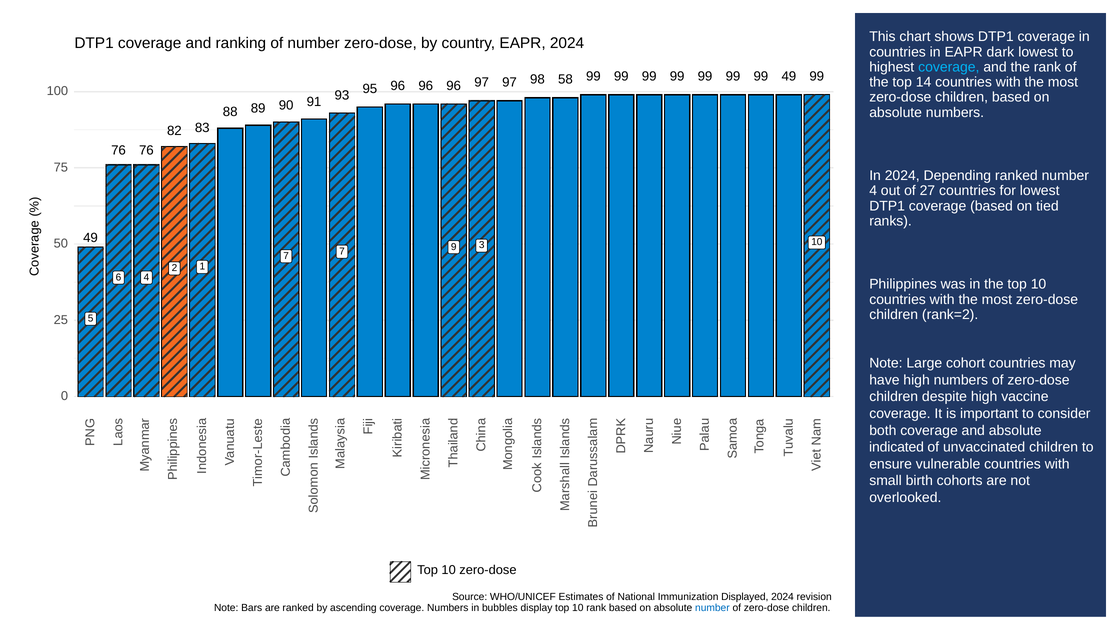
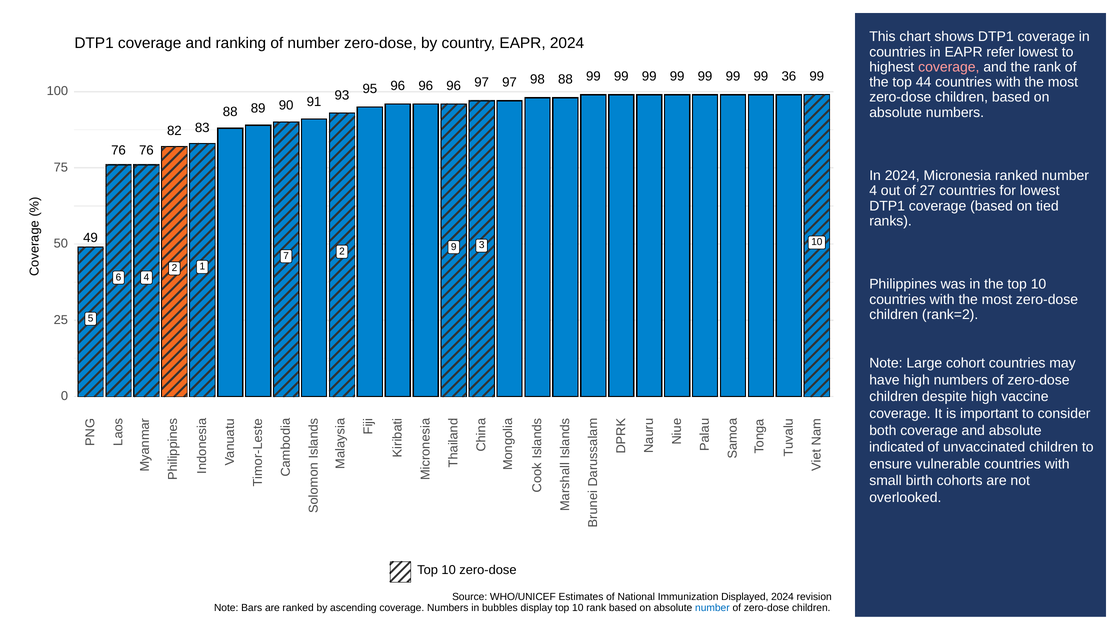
dark: dark -> refer
coverage at (949, 67) colour: light blue -> pink
99 49: 49 -> 36
14: 14 -> 44
97 58: 58 -> 88
Depending: Depending -> Micronesia
7 7: 7 -> 2
